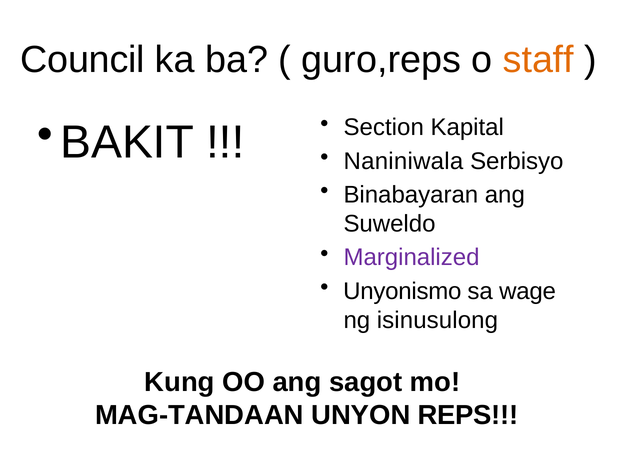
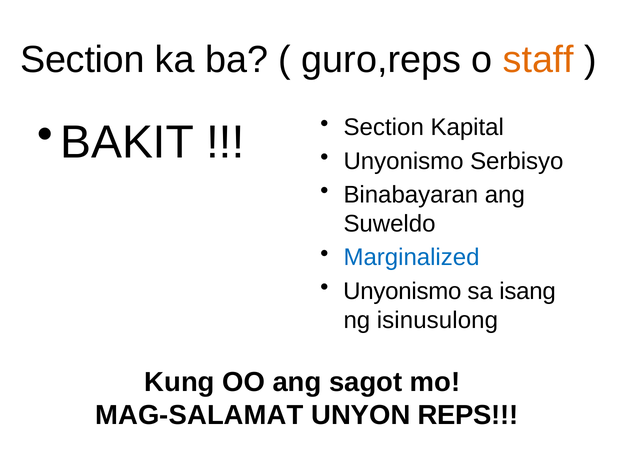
Council at (82, 60): Council -> Section
Naniniwala at (403, 161): Naniniwala -> Unyonismo
Marginalized colour: purple -> blue
wage: wage -> isang
MAG-TANDAAN: MAG-TANDAAN -> MAG-SALAMAT
